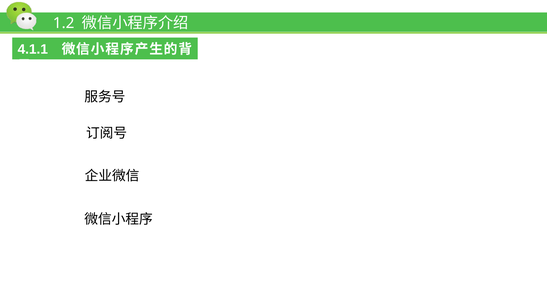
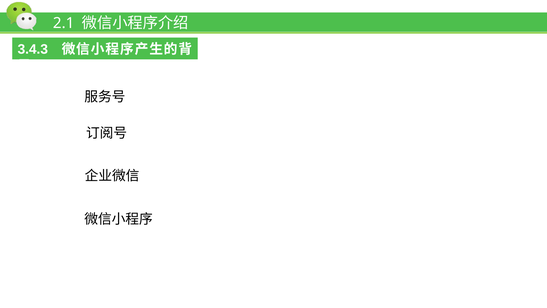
1.2: 1.2 -> 2.1
4.1.1: 4.1.1 -> 3.4.3
